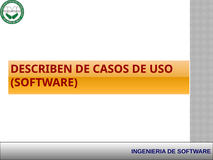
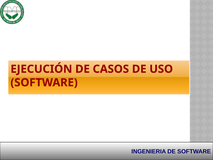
DESCRIBEN: DESCRIBEN -> EJECUCIÓN
